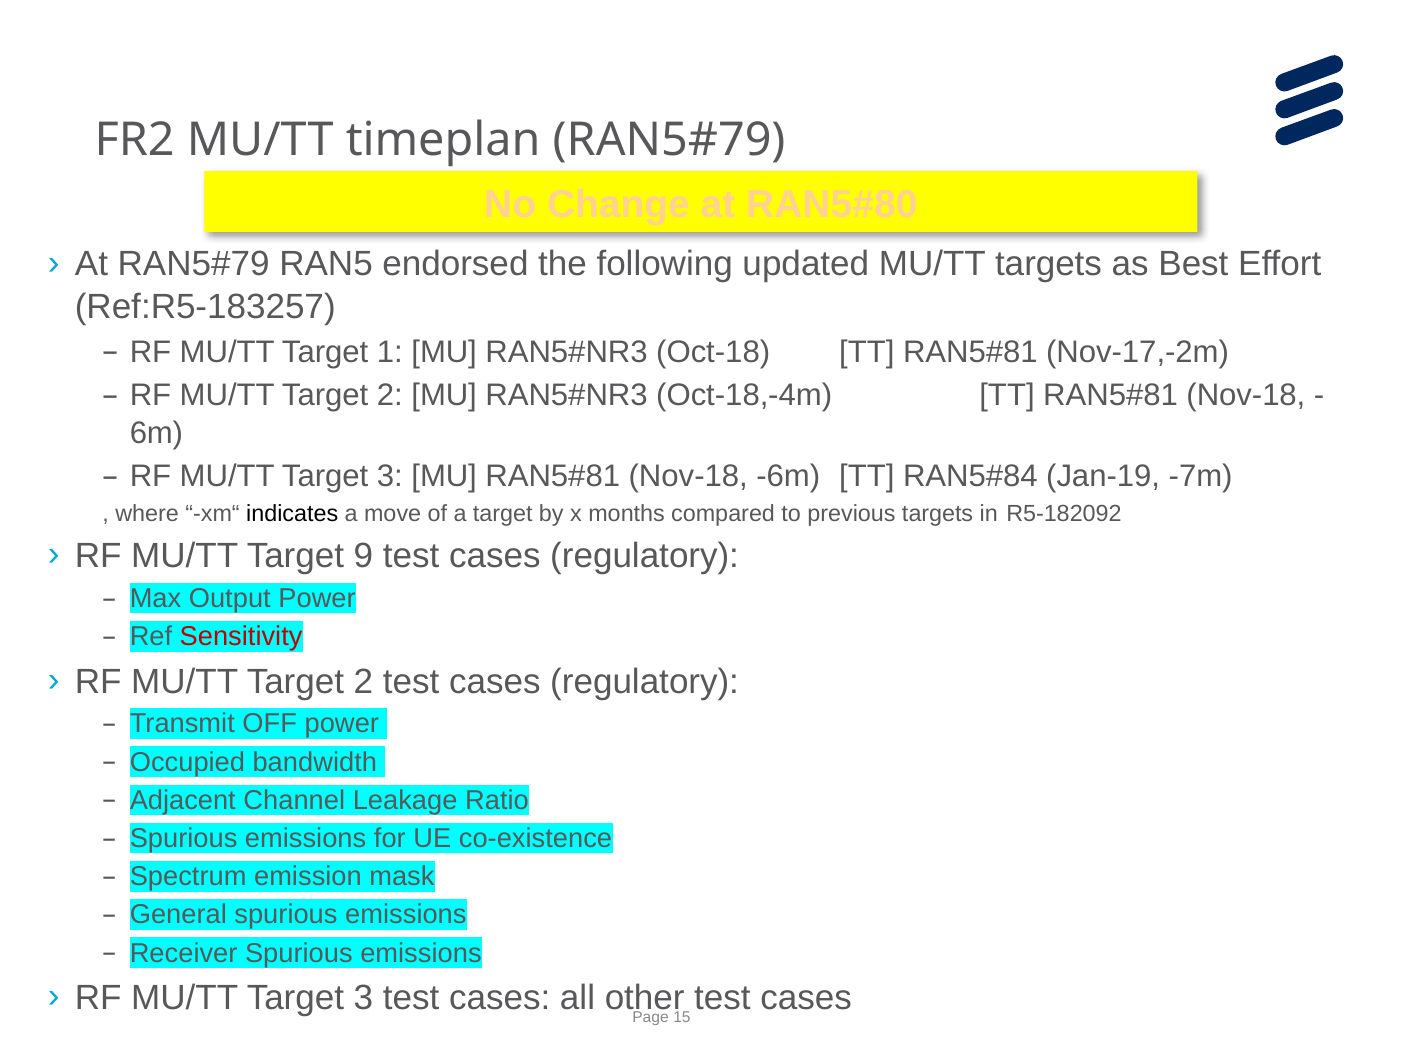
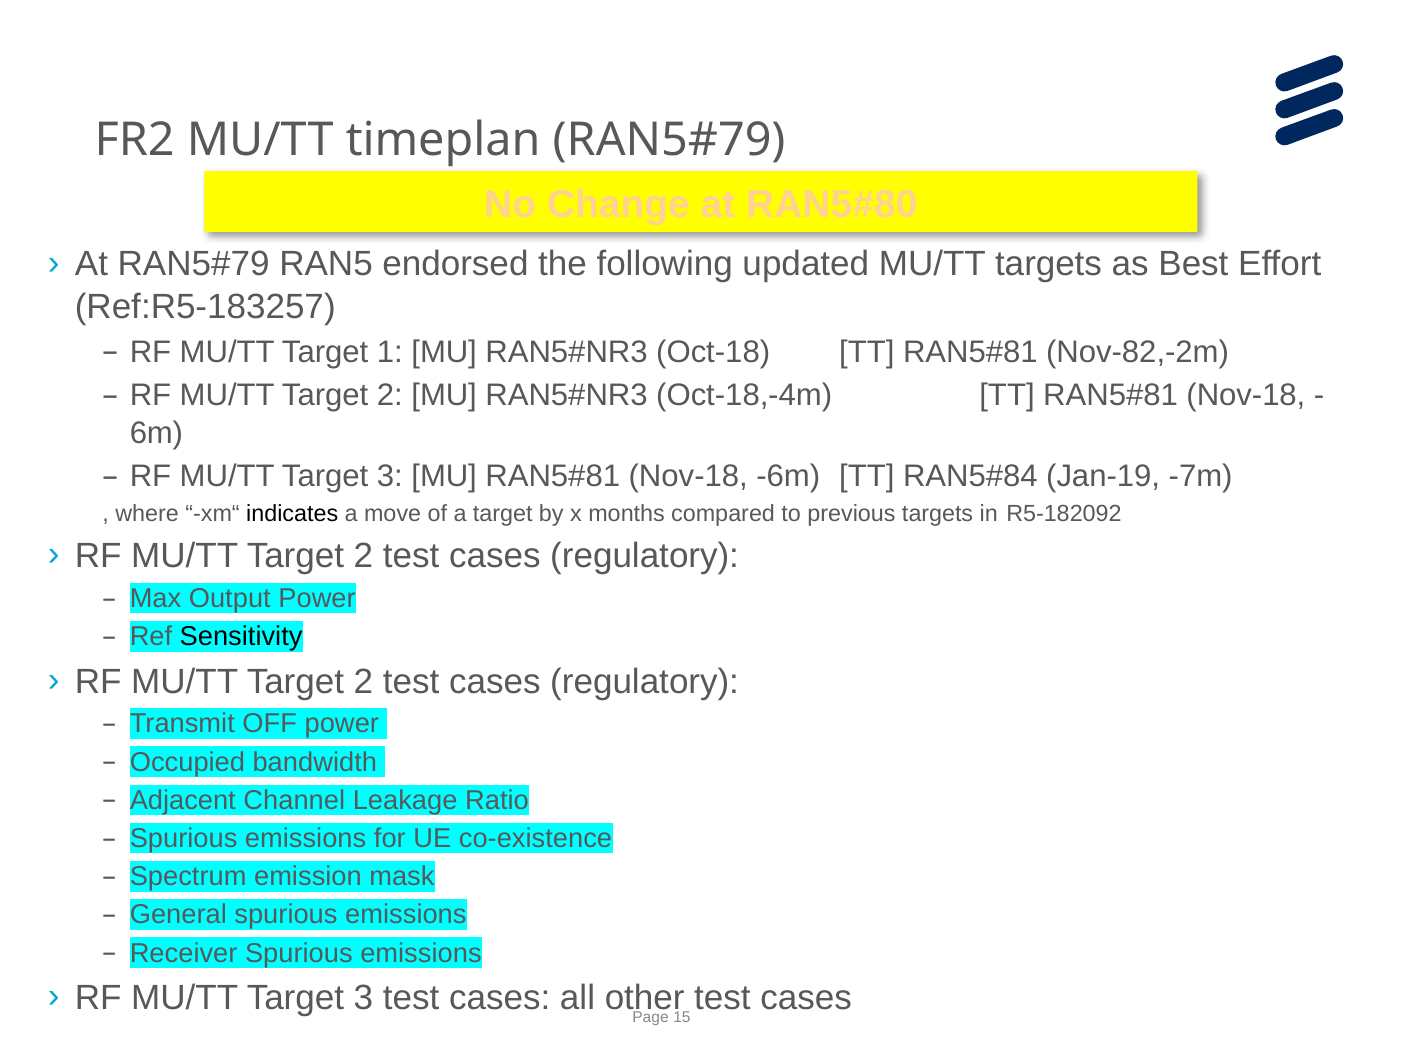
Nov-17,-2m: Nov-17,-2m -> Nov-82,-2m
9 at (363, 557): 9 -> 2
Sensitivity colour: red -> black
